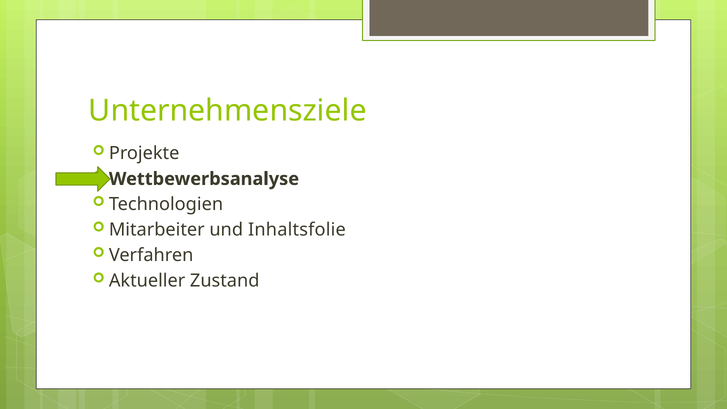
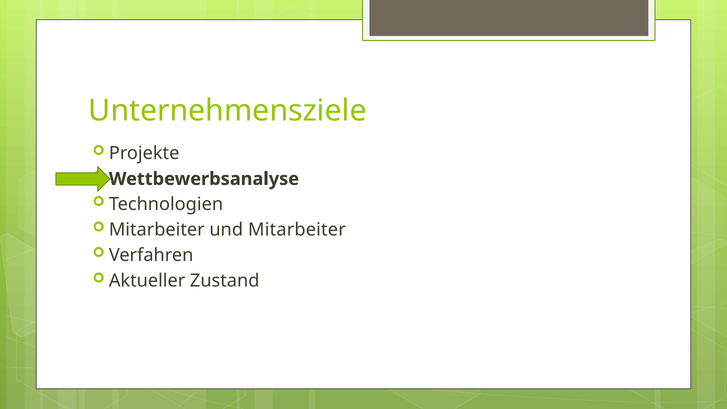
und Inhaltsfolie: Inhaltsfolie -> Mitarbeiter
